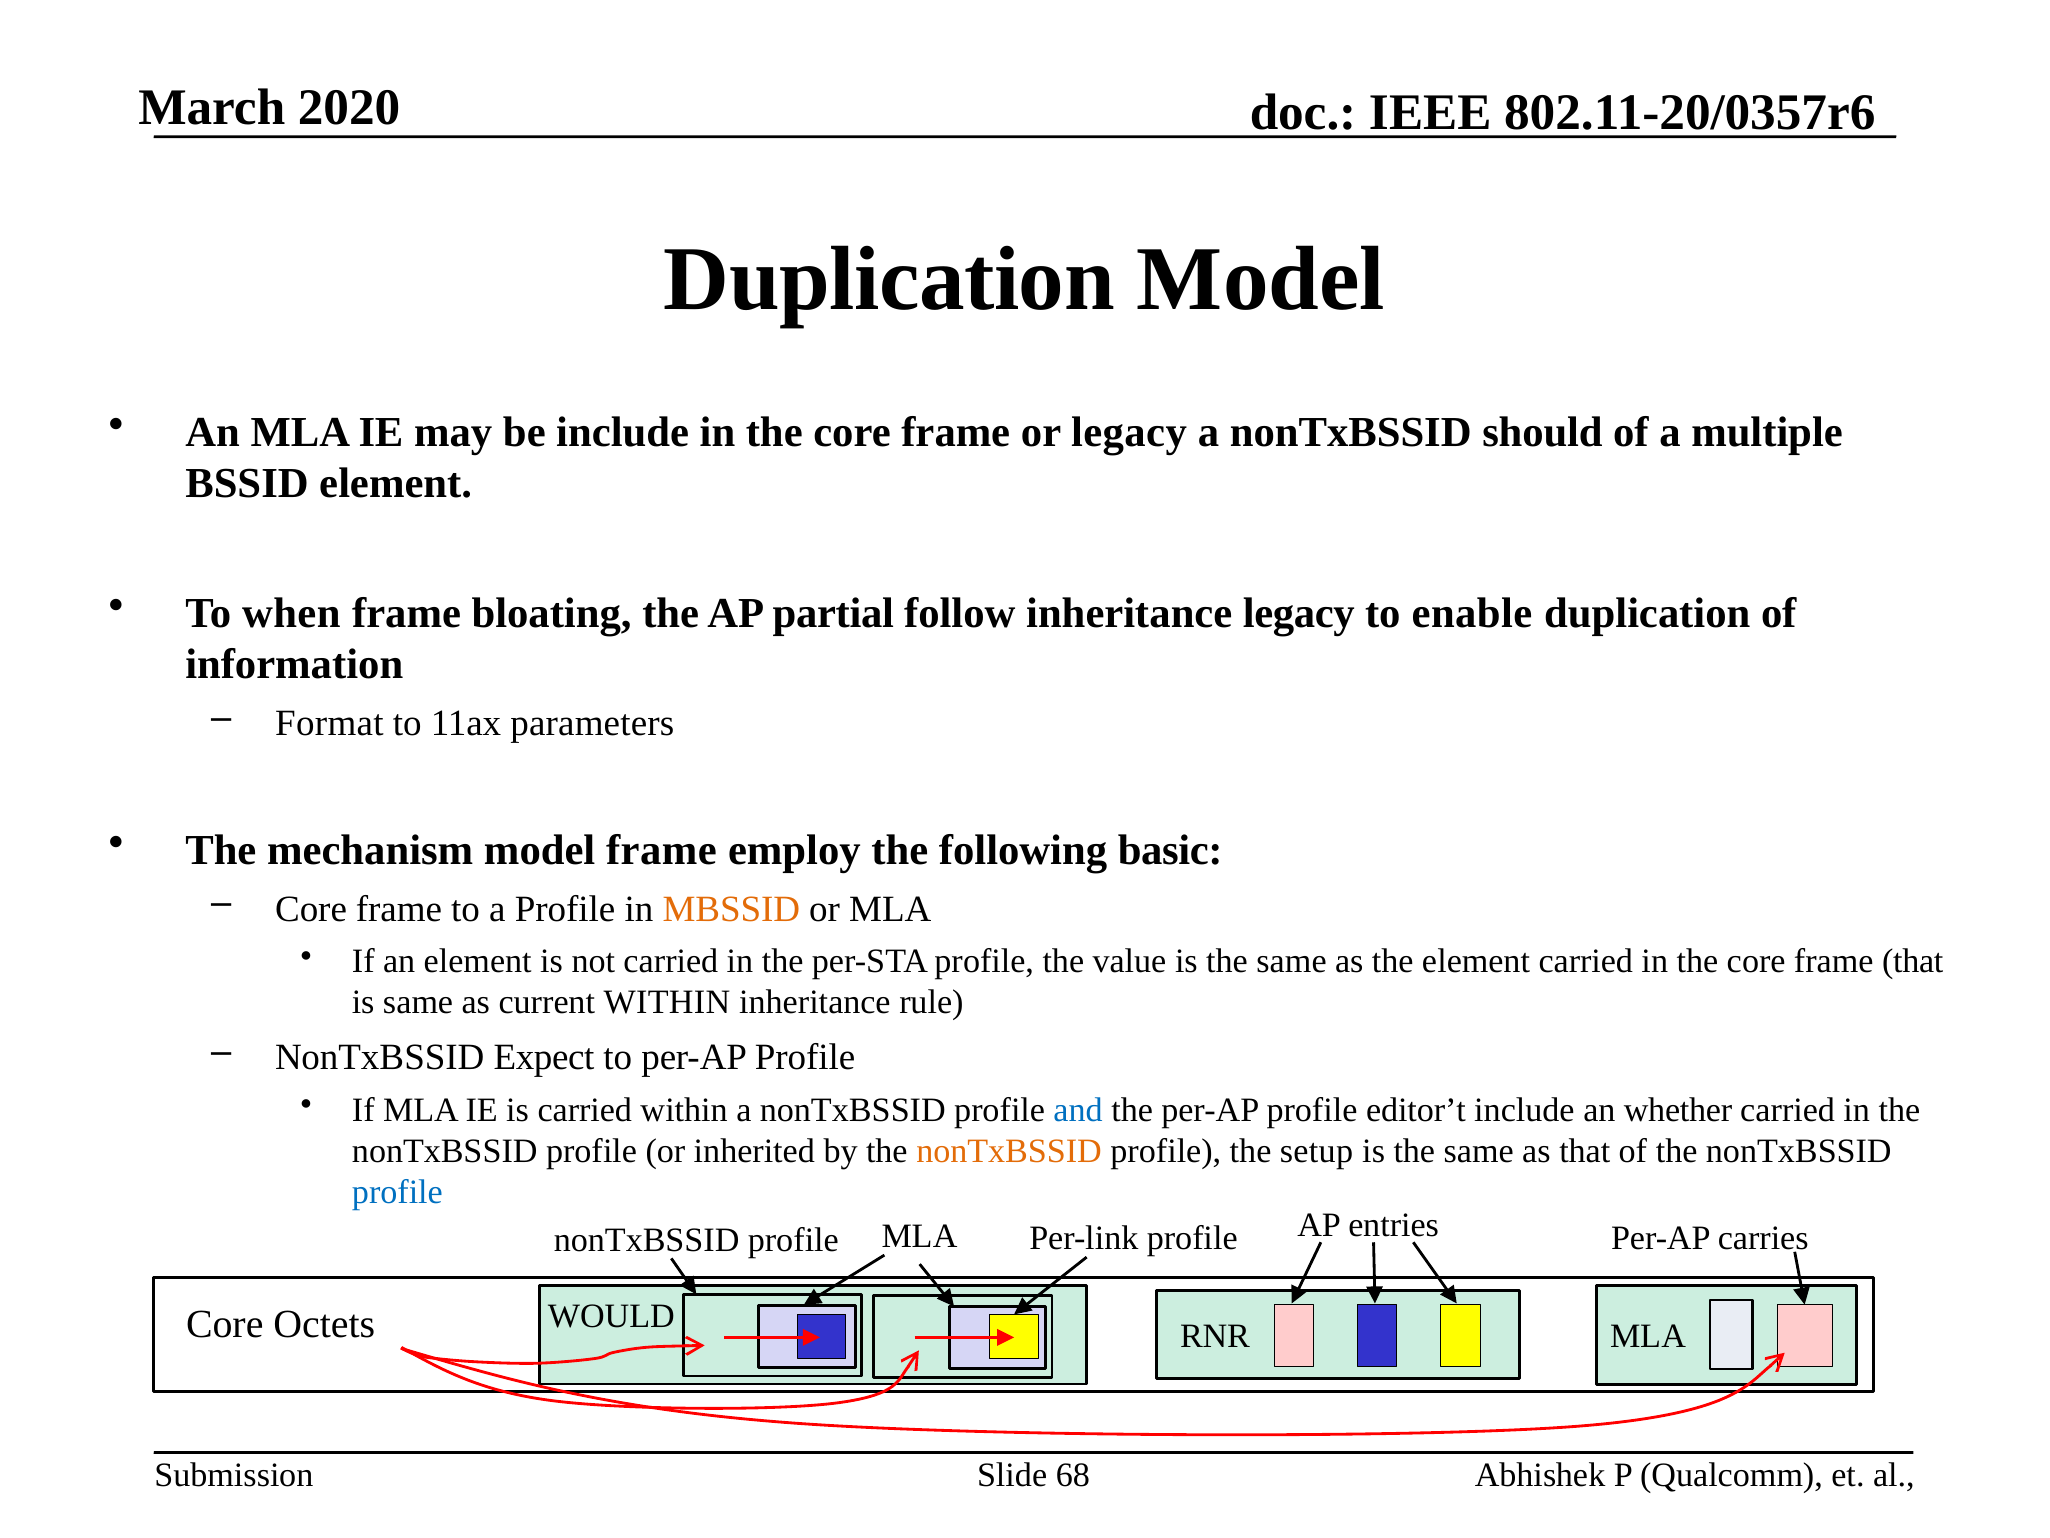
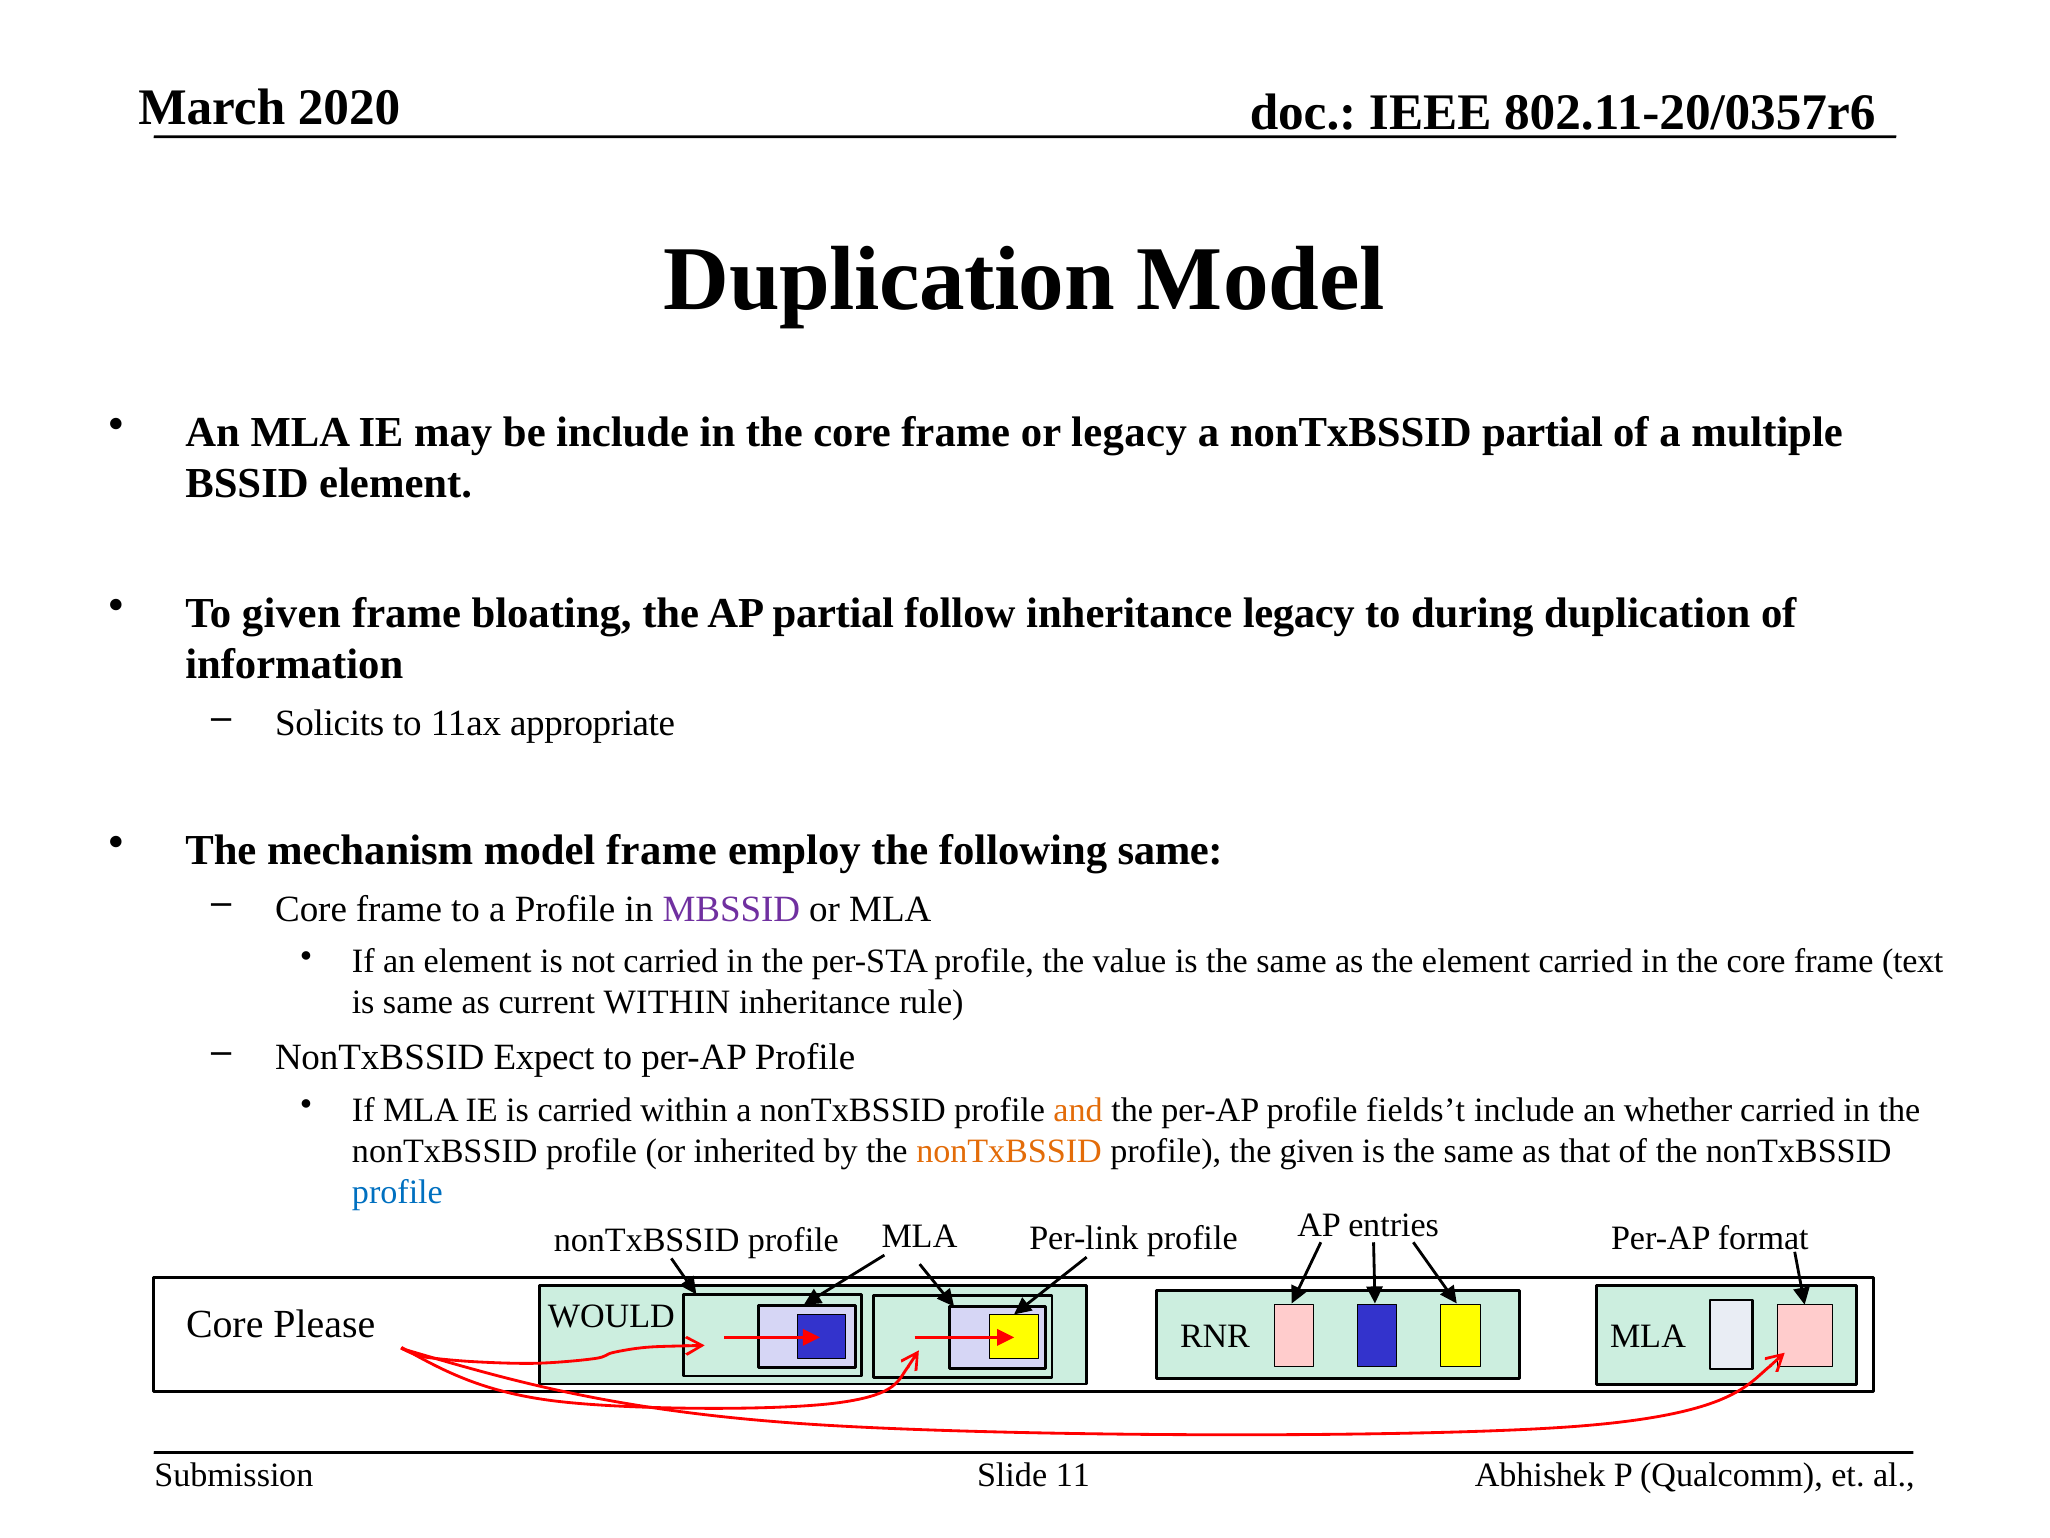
nonTxBSSID should: should -> partial
To when: when -> given
enable: enable -> during
Format: Format -> Solicits
parameters: parameters -> appropriate
following basic: basic -> same
MBSSID colour: orange -> purple
frame that: that -> text
and colour: blue -> orange
editor’t: editor’t -> fields’t
the setup: setup -> given
carries: carries -> format
Octets: Octets -> Please
68: 68 -> 11
